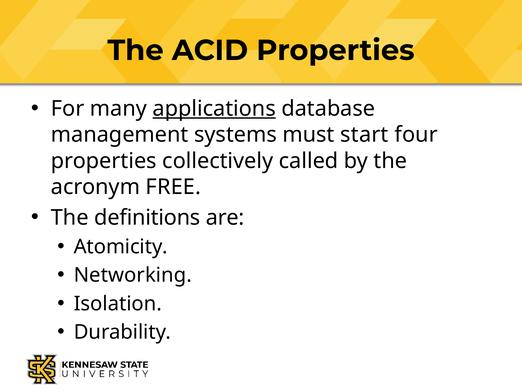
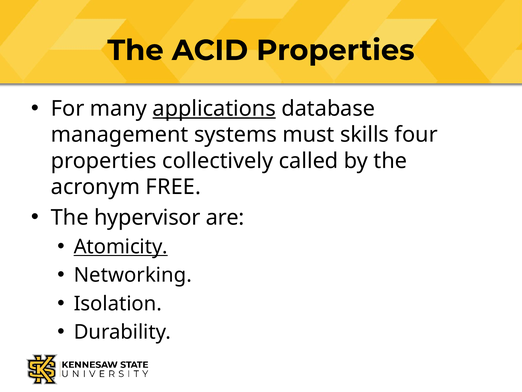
start: start -> skills
definitions: definitions -> hypervisor
Atomicity underline: none -> present
